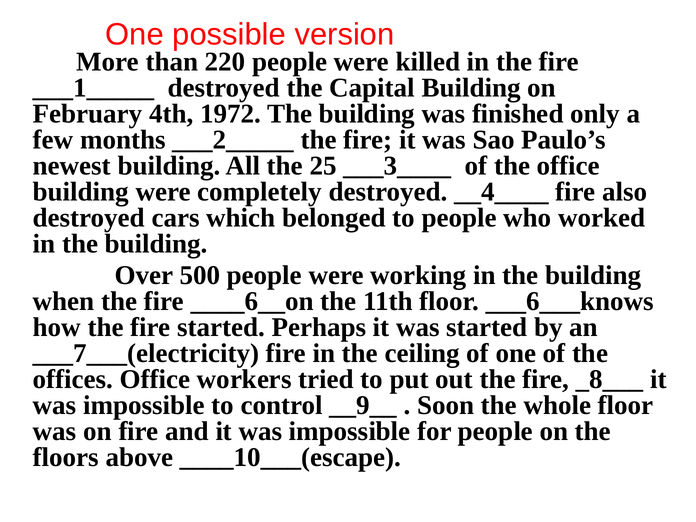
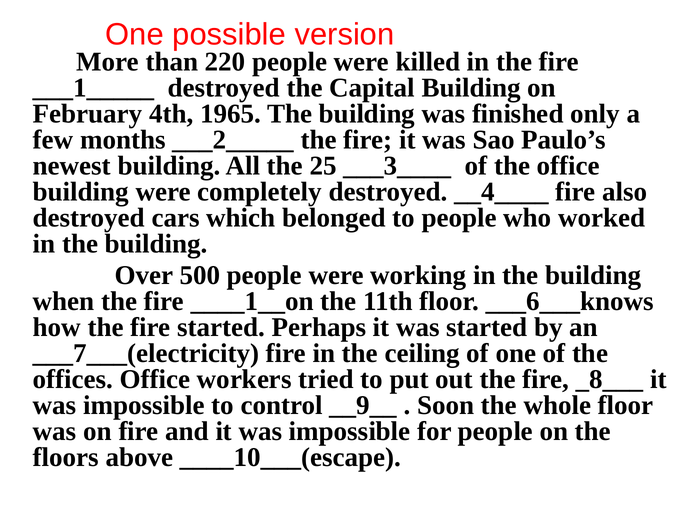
1972: 1972 -> 1965
____6__on: ____6__on -> ____1__on
